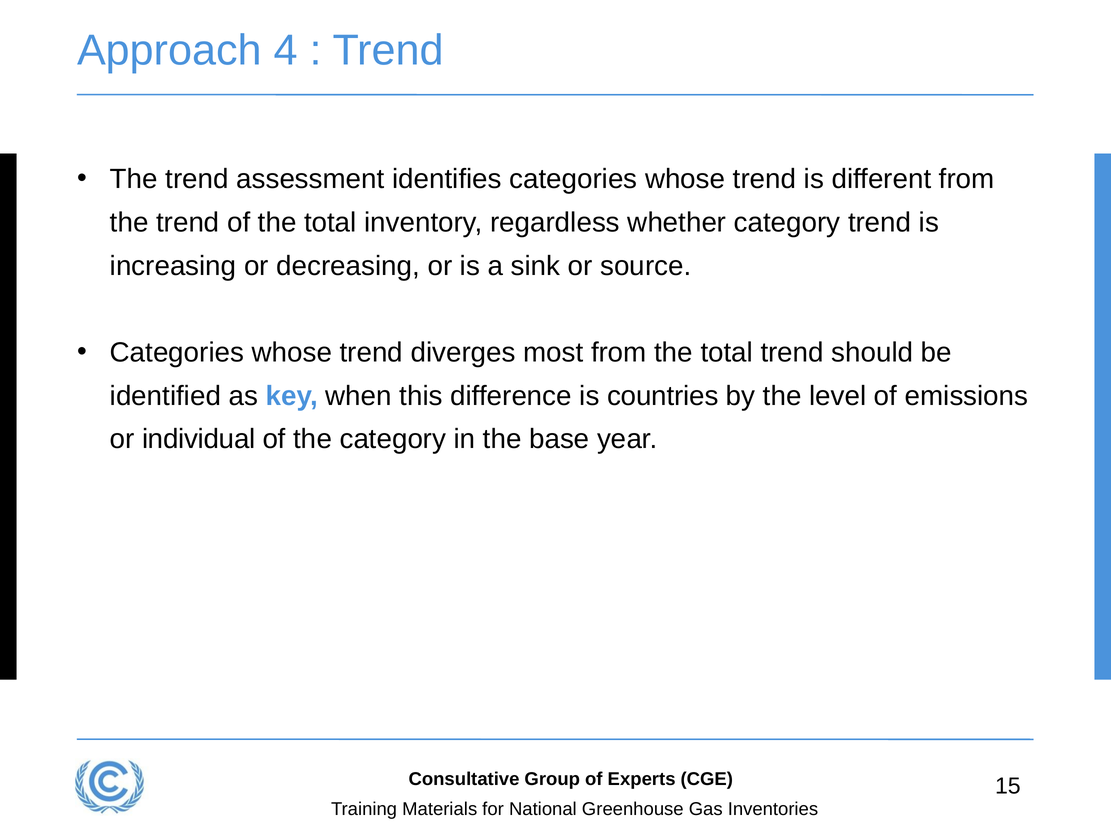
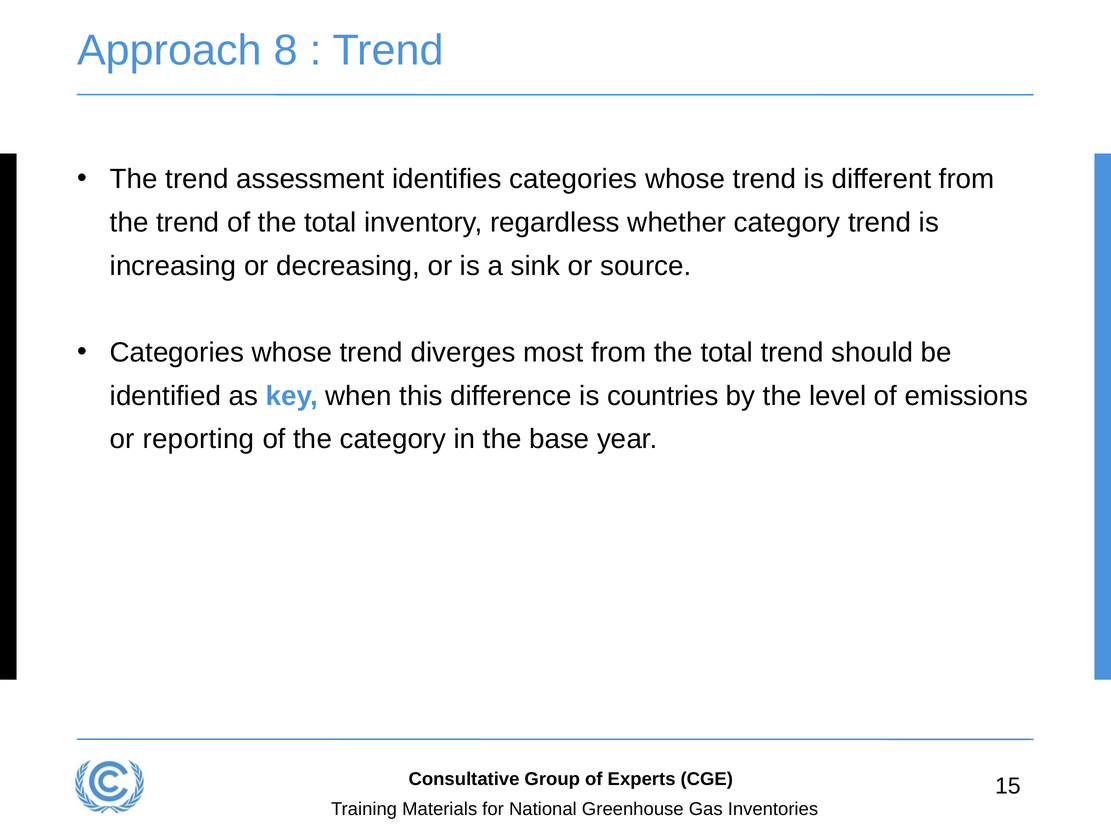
4: 4 -> 8
individual: individual -> reporting
